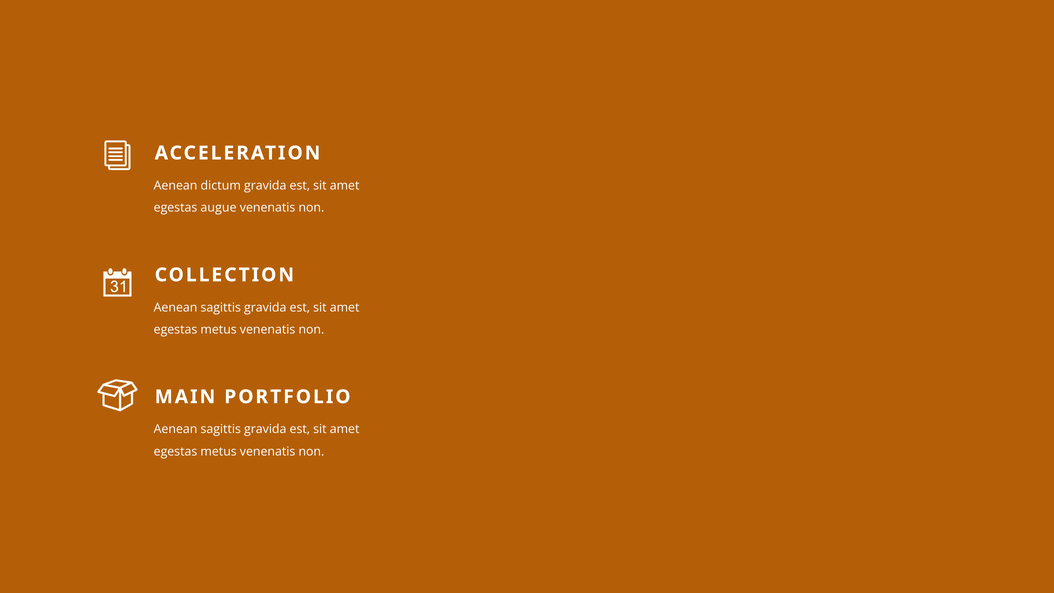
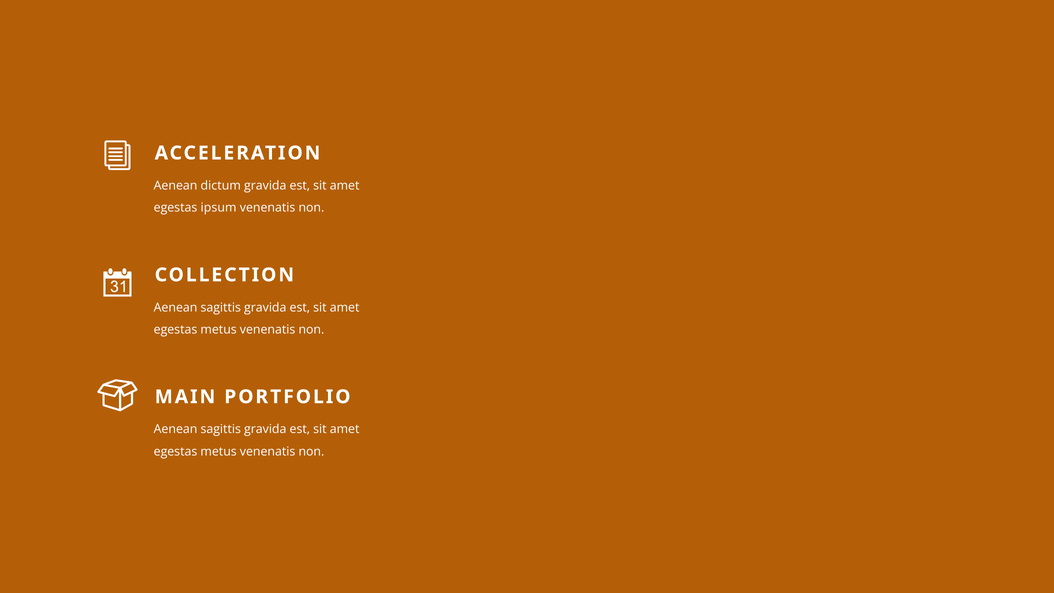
augue: augue -> ipsum
